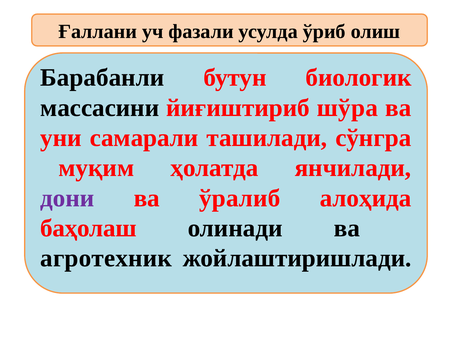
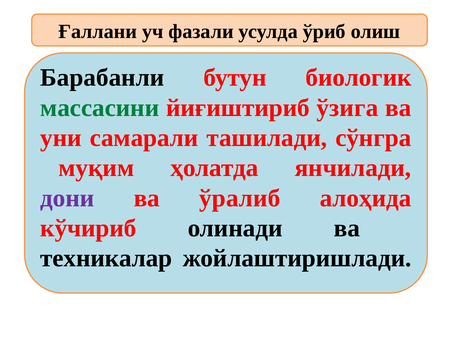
массасини colour: black -> green
шўра: шўра -> ўзига
баҳолаш: баҳолаш -> кўчириб
агротехник: агротехник -> техникалар
